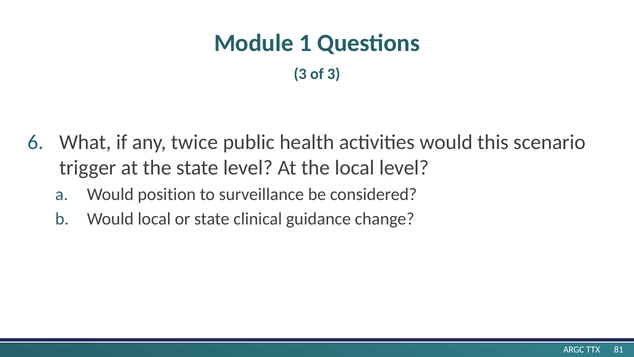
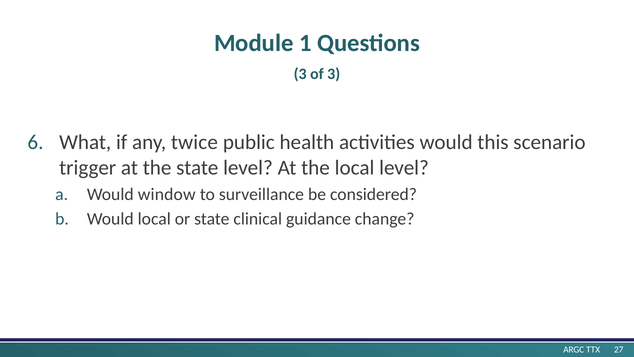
position: position -> window
81: 81 -> 27
